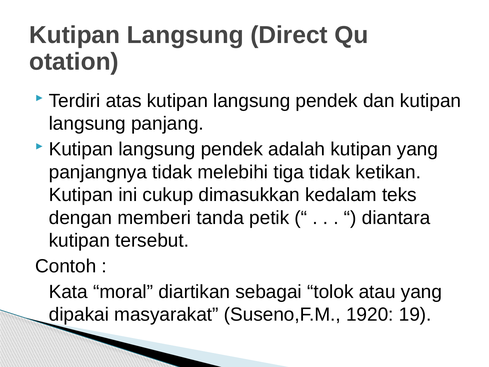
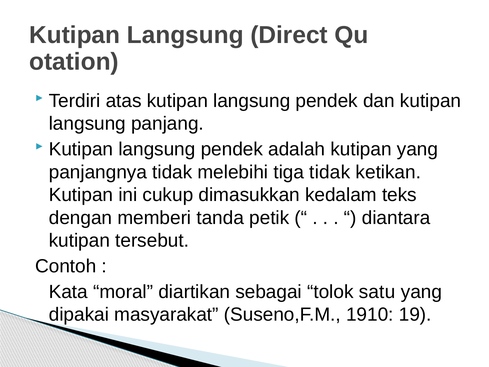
atau: atau -> satu
1920: 1920 -> 1910
